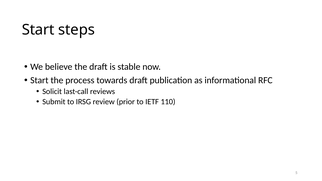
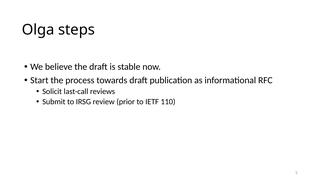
Start at (38, 30): Start -> Olga
